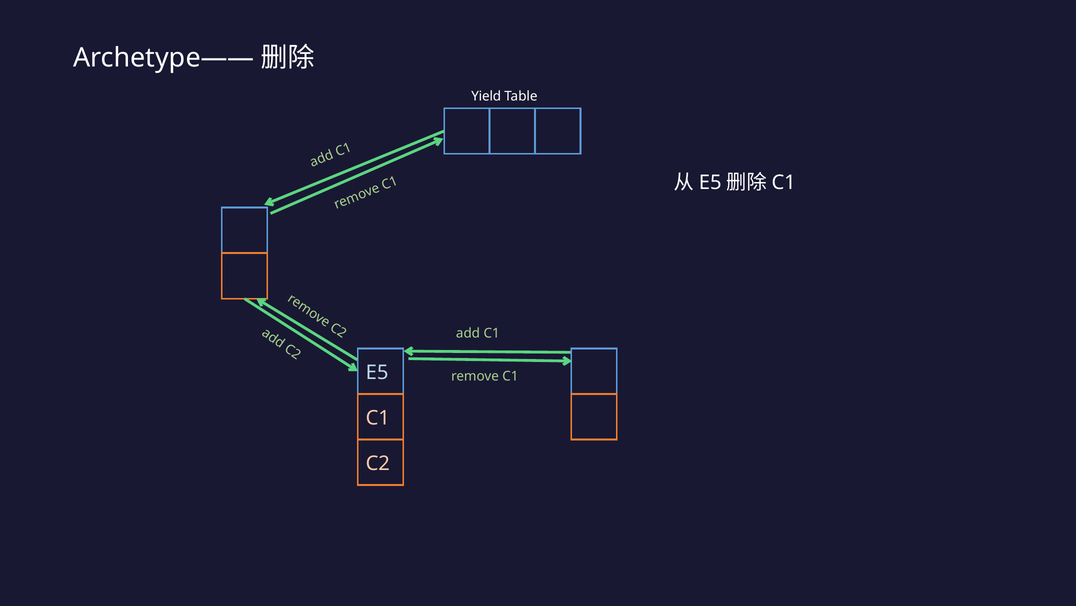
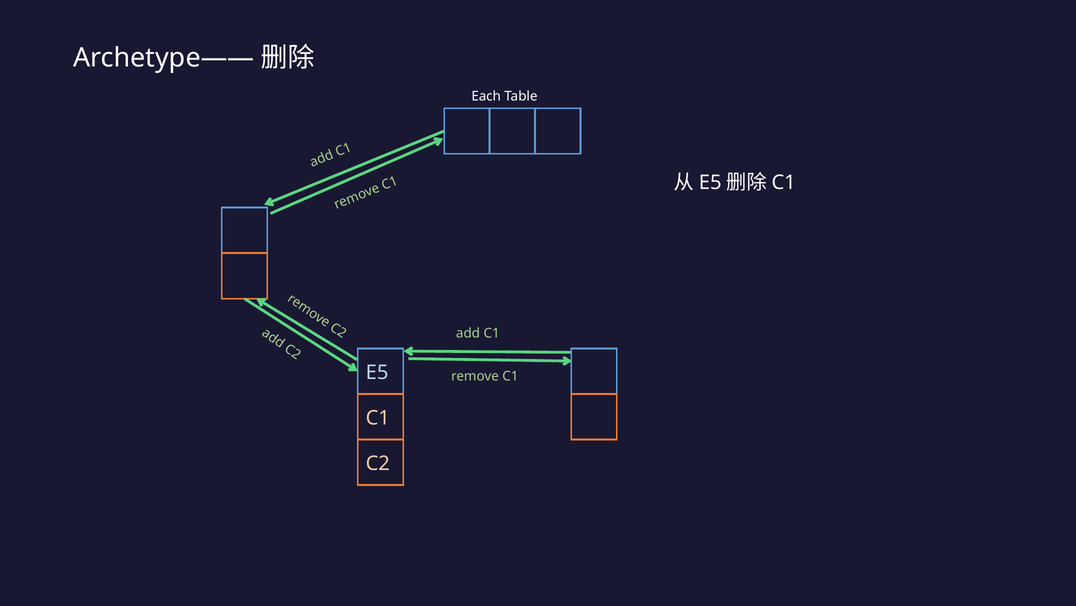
Yield: Yield -> Each
